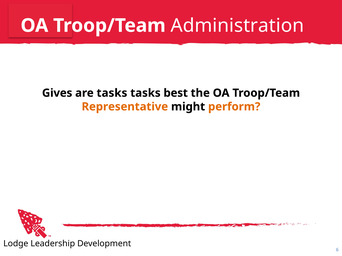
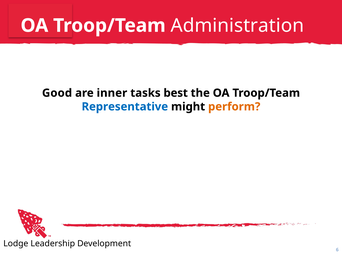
Gives: Gives -> Good
are tasks: tasks -> inner
Representative colour: orange -> blue
